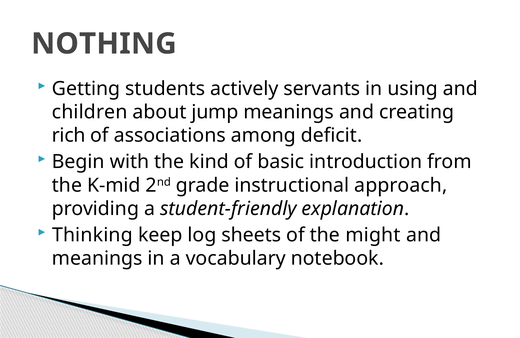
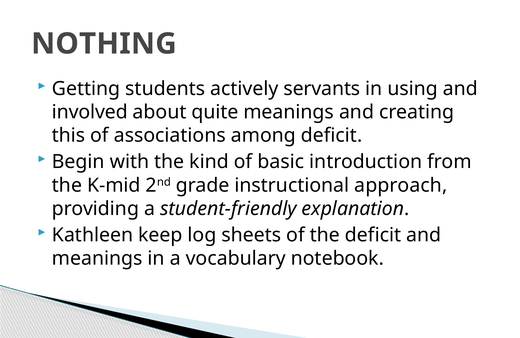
children: children -> involved
jump: jump -> quite
rich: rich -> this
Thinking: Thinking -> Kathleen
the might: might -> deficit
